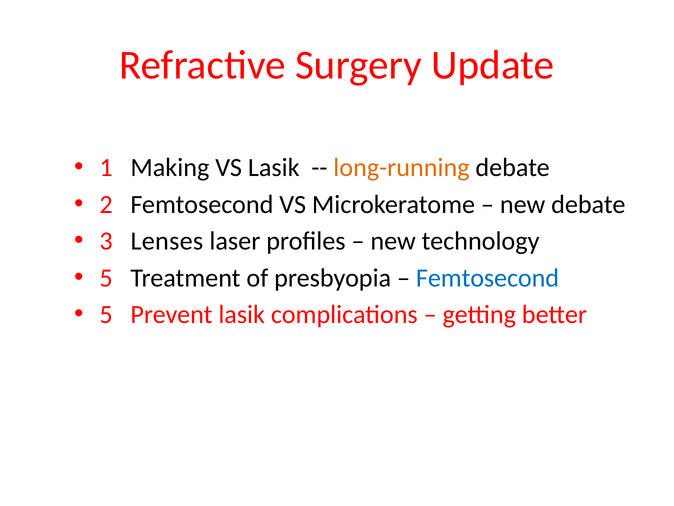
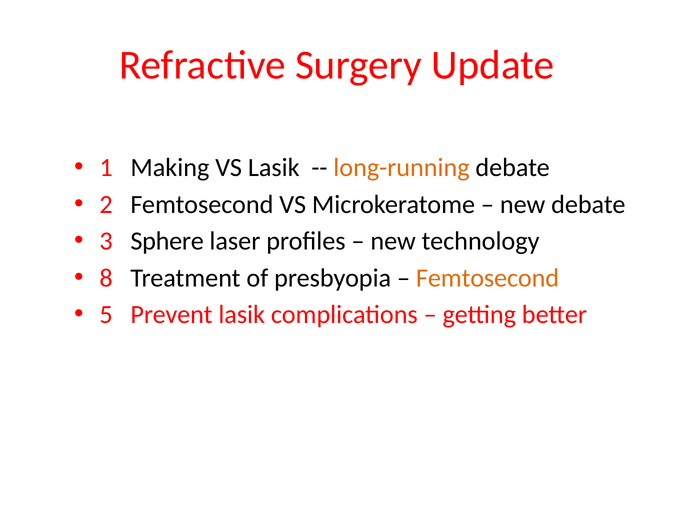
Lenses: Lenses -> Sphere
5 at (106, 278): 5 -> 8
Femtosecond at (488, 278) colour: blue -> orange
